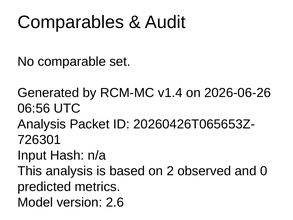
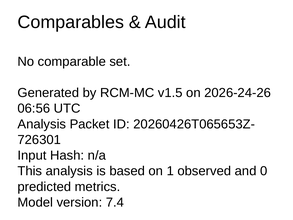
v1.4: v1.4 -> v1.5
2026-06-26: 2026-06-26 -> 2026-24-26
2: 2 -> 1
2.6: 2.6 -> 7.4
